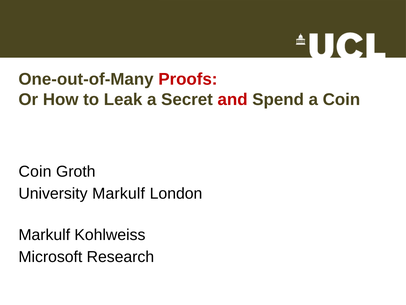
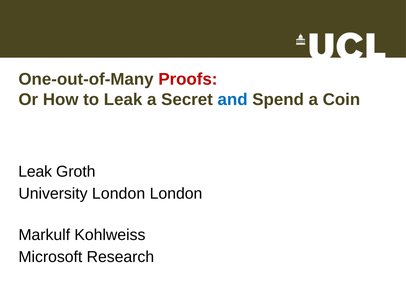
and colour: red -> blue
Coin at (35, 171): Coin -> Leak
University Markulf: Markulf -> London
